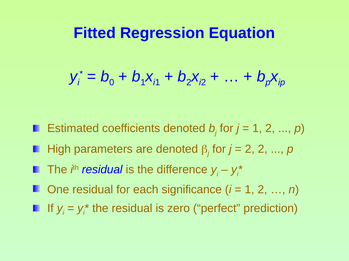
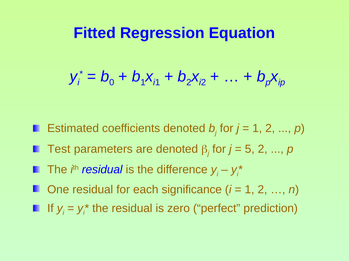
High: High -> Test
2 at (250, 149): 2 -> 5
